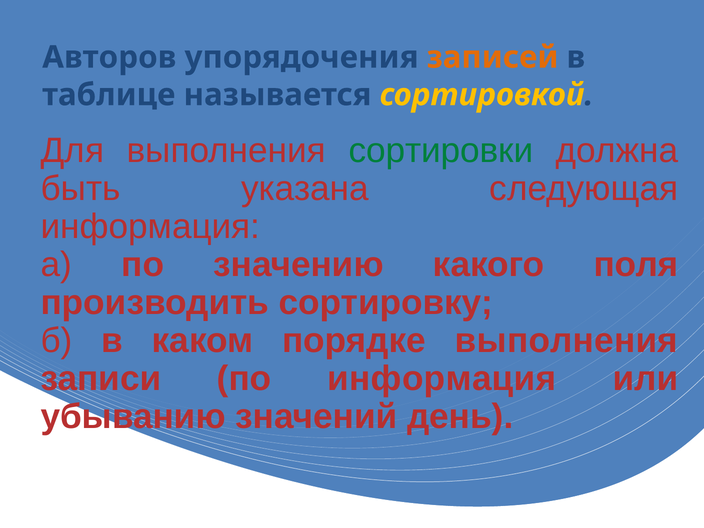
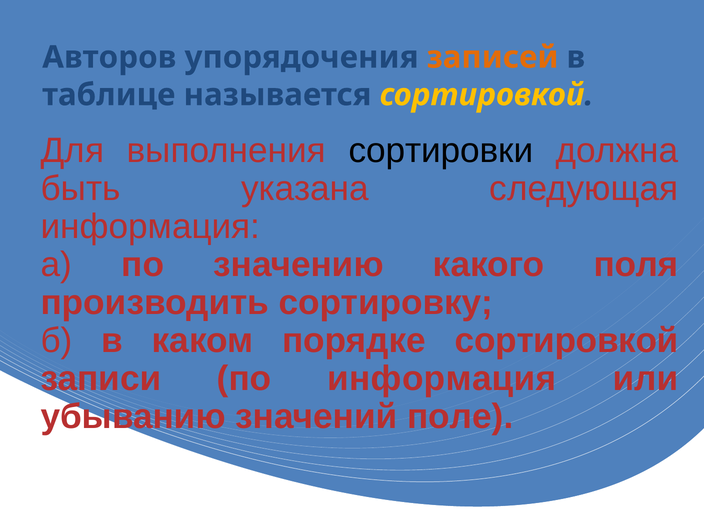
сортировки colour: green -> black
порядке выполнения: выполнения -> сортировкой
день: день -> поле
